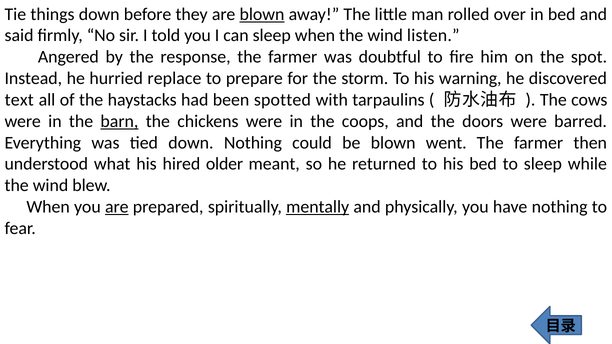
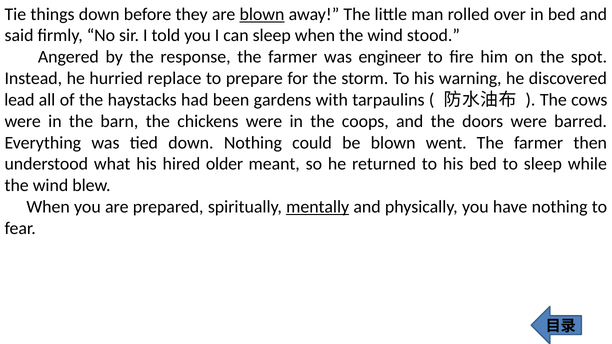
listen: listen -> stood
doubtful: doubtful -> engineer
text: text -> lead
spotted: spotted -> gardens
barn underline: present -> none
are at (117, 207) underline: present -> none
